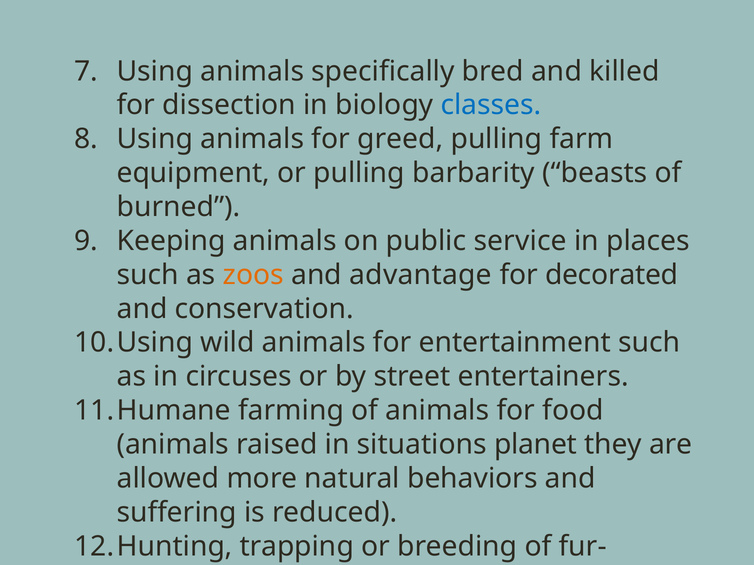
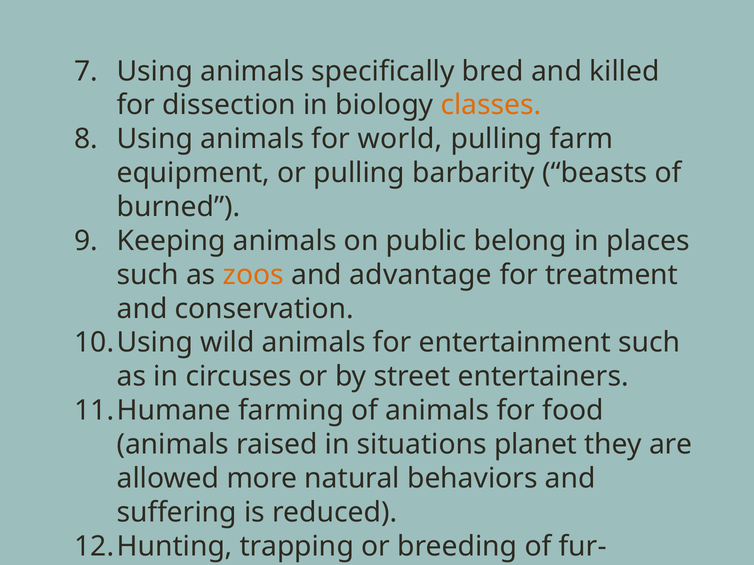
classes colour: blue -> orange
greed: greed -> world
service: service -> belong
decorated: decorated -> treatment
